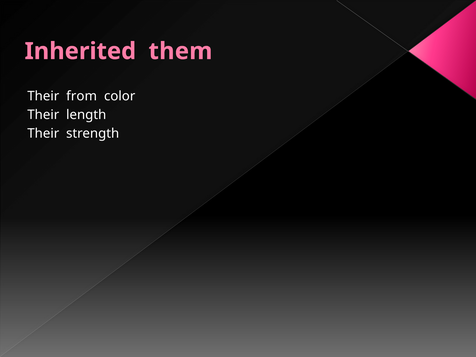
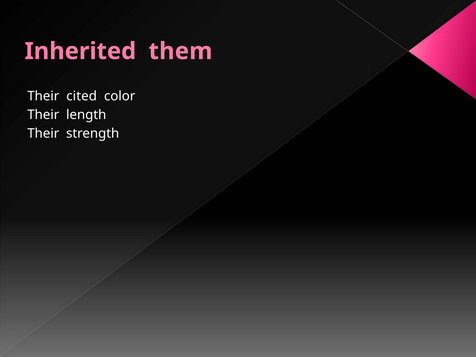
from: from -> cited
